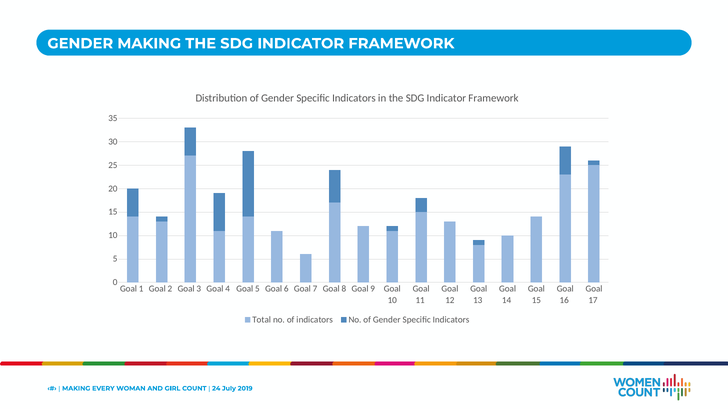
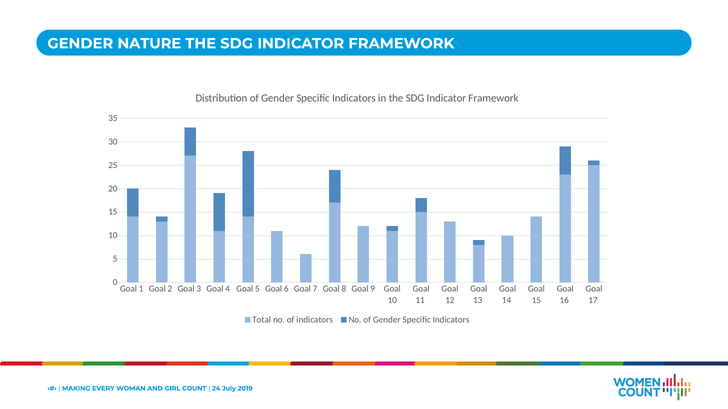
GENDER MAKING: MAKING -> NATURE
